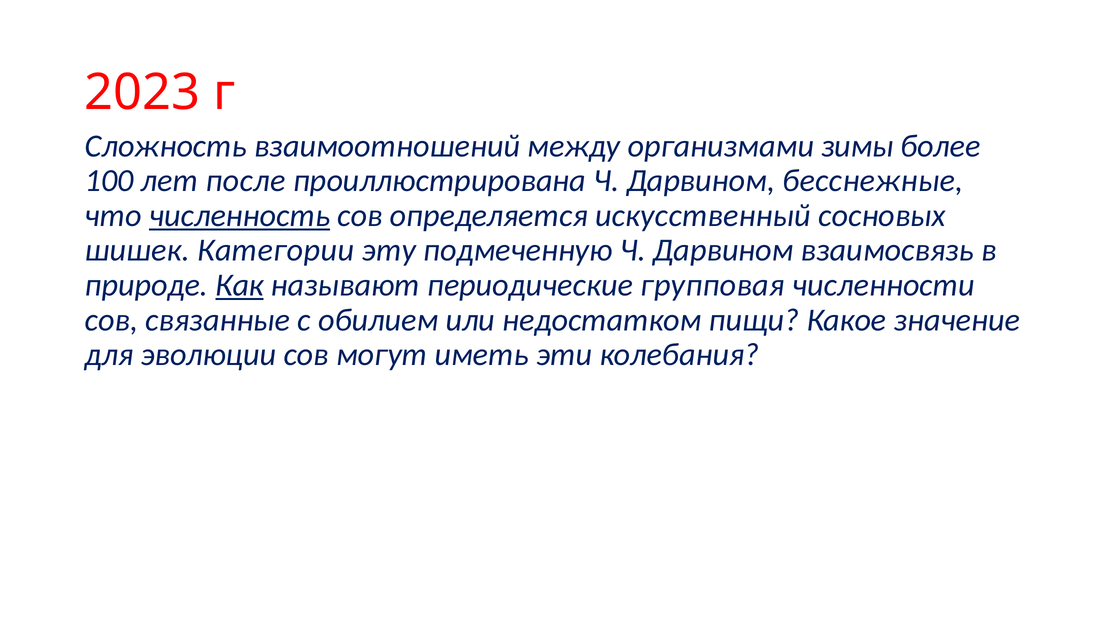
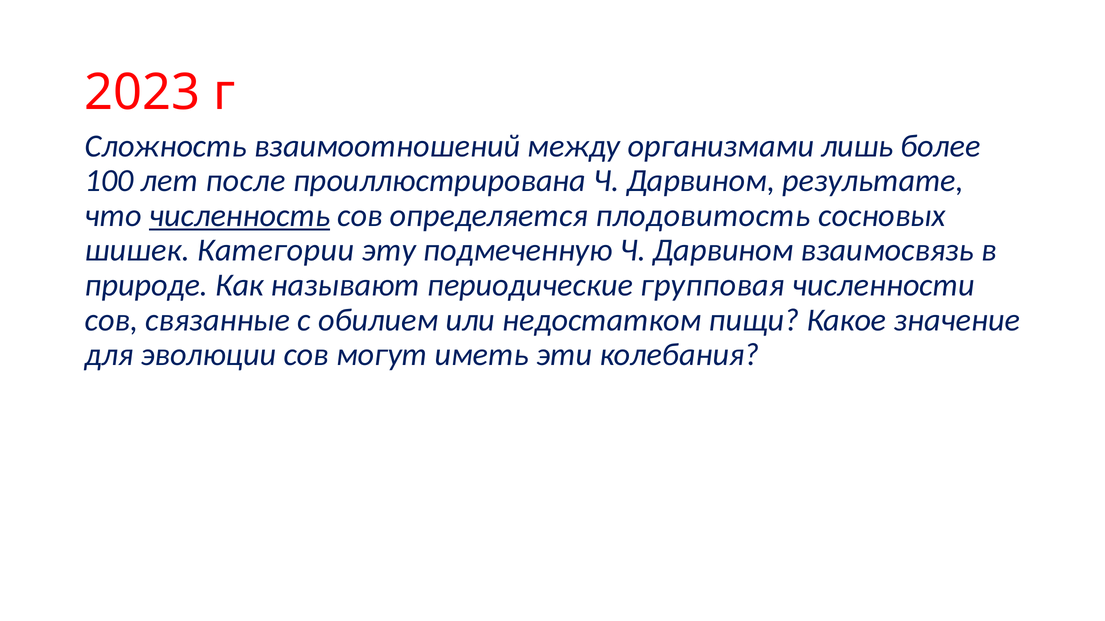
зимы: зимы -> лишь
бесснежные: бесснежные -> результате
искусственный: искусственный -> плодовитость
Как underline: present -> none
